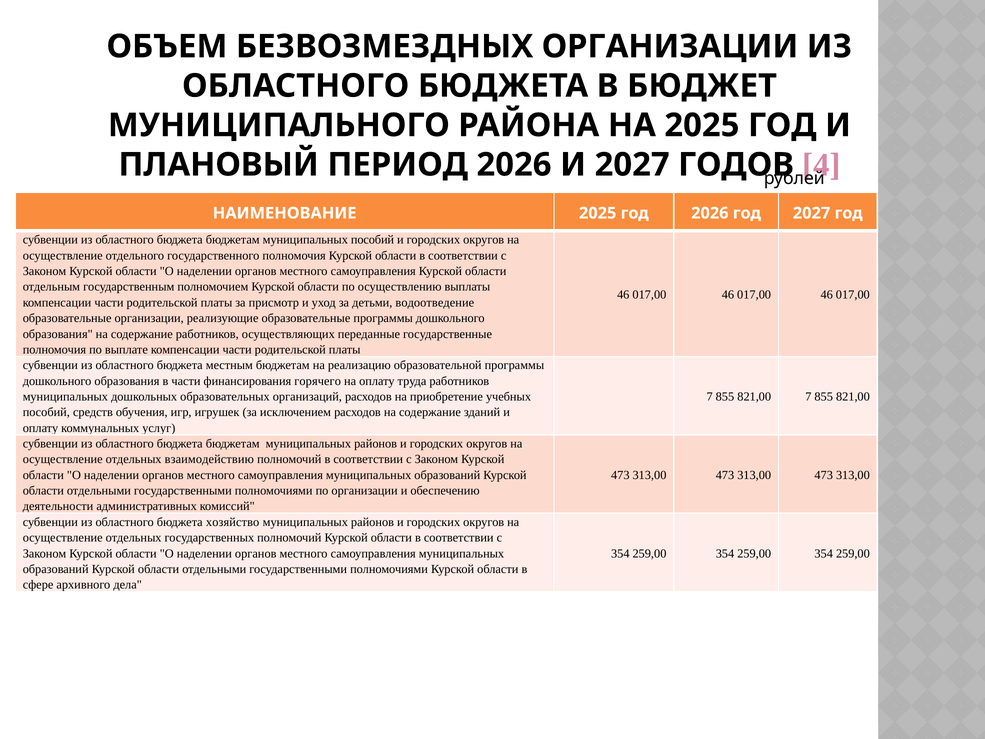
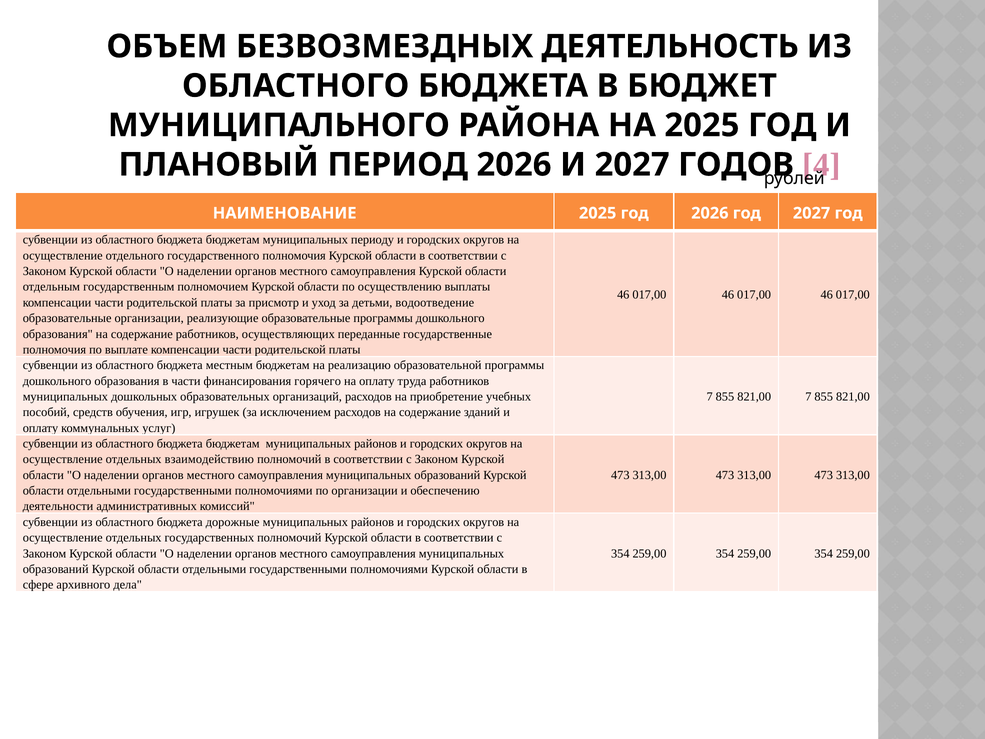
БЕЗВОЗМЕЗДНЫХ ОРГАНИЗАЦИИ: ОРГАНИЗАЦИИ -> ДЕЯТЕЛЬНОСТЬ
муниципальных пособий: пособий -> периоду
хозяйство: хозяйство -> дорожные
